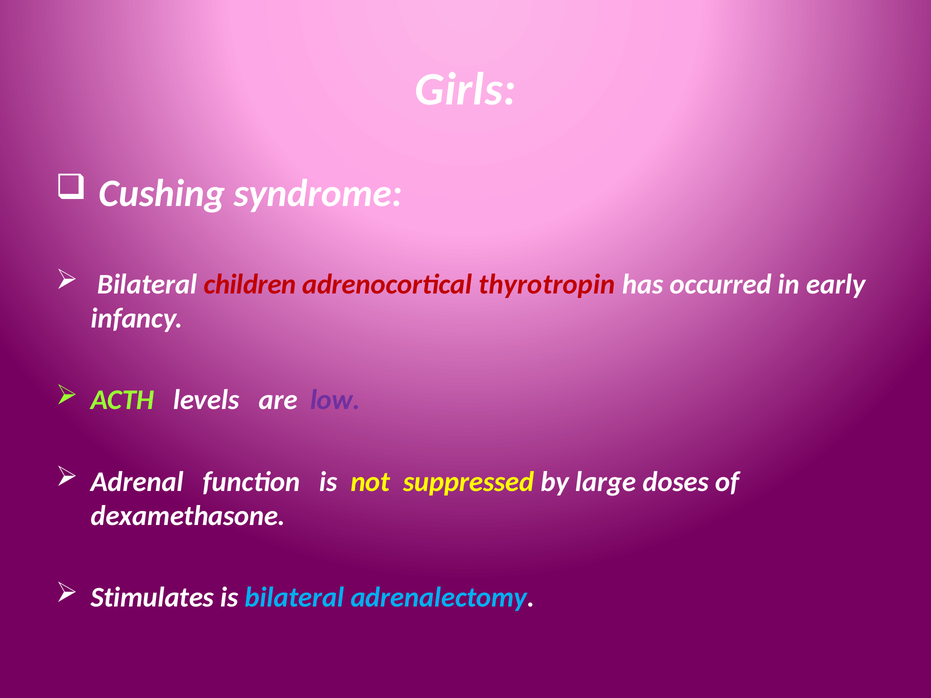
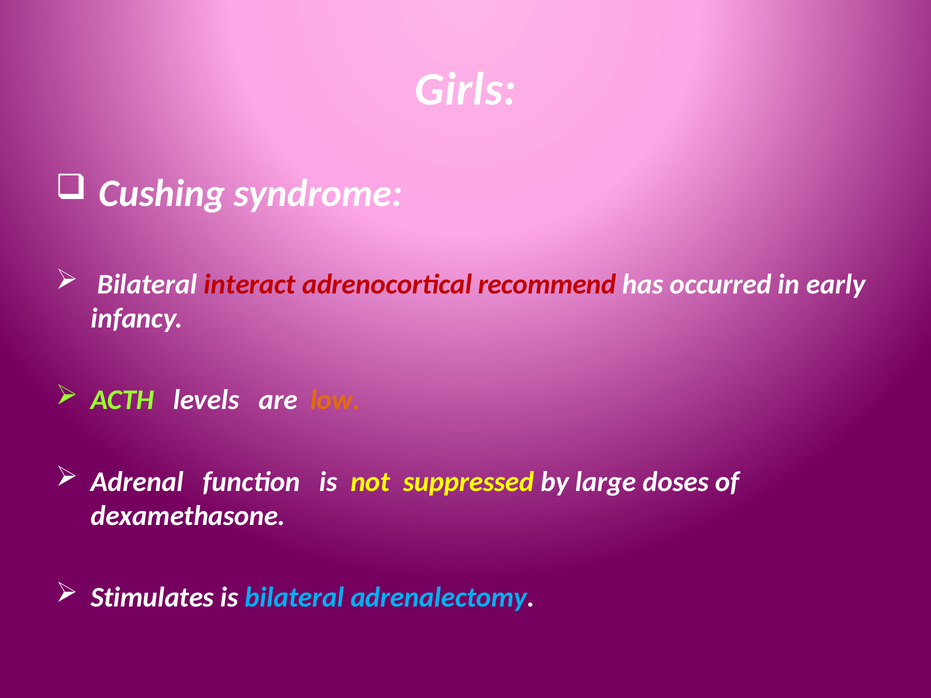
children: children -> interact
thyrotropin: thyrotropin -> recommend
low colour: purple -> orange
